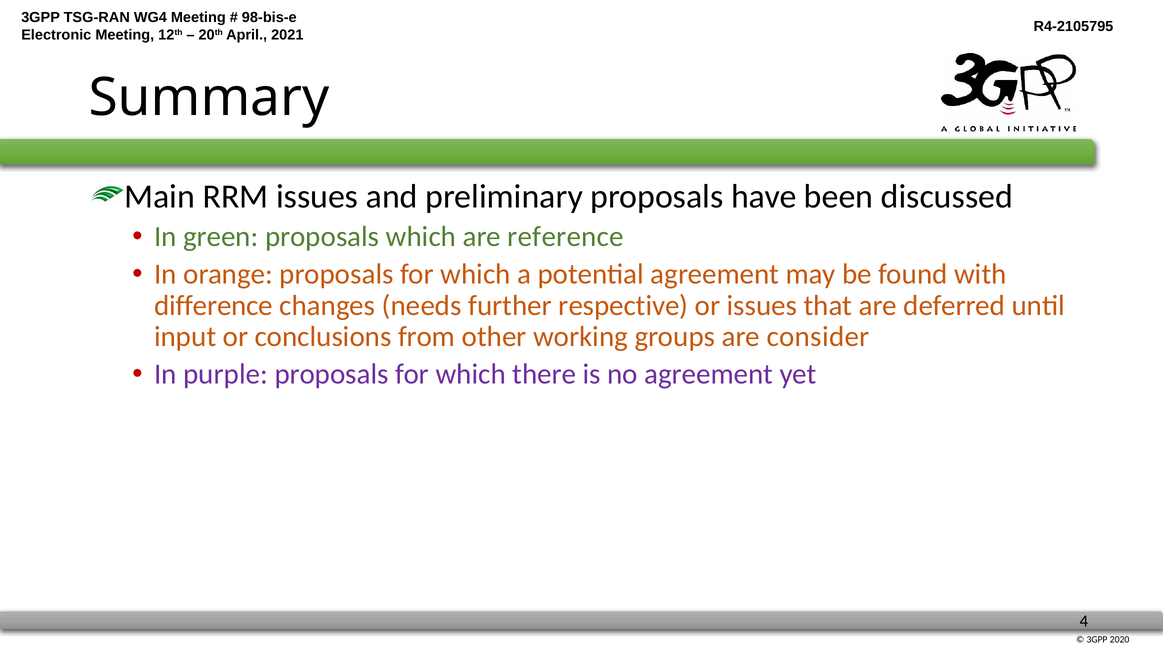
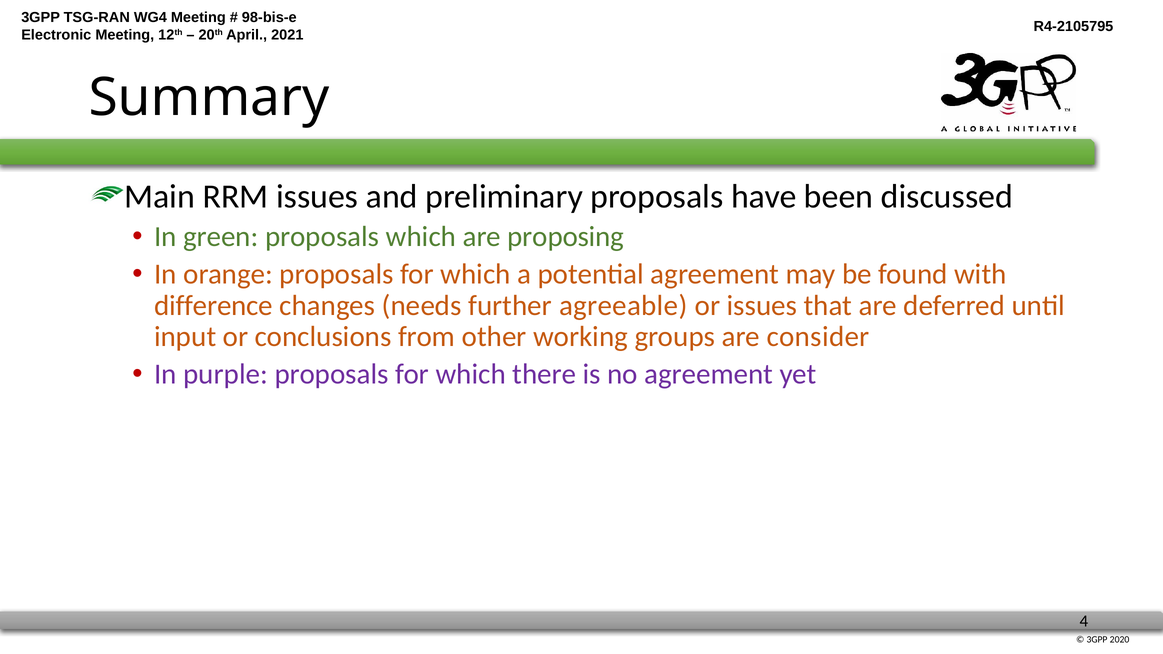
reference: reference -> proposing
respective: respective -> agreeable
